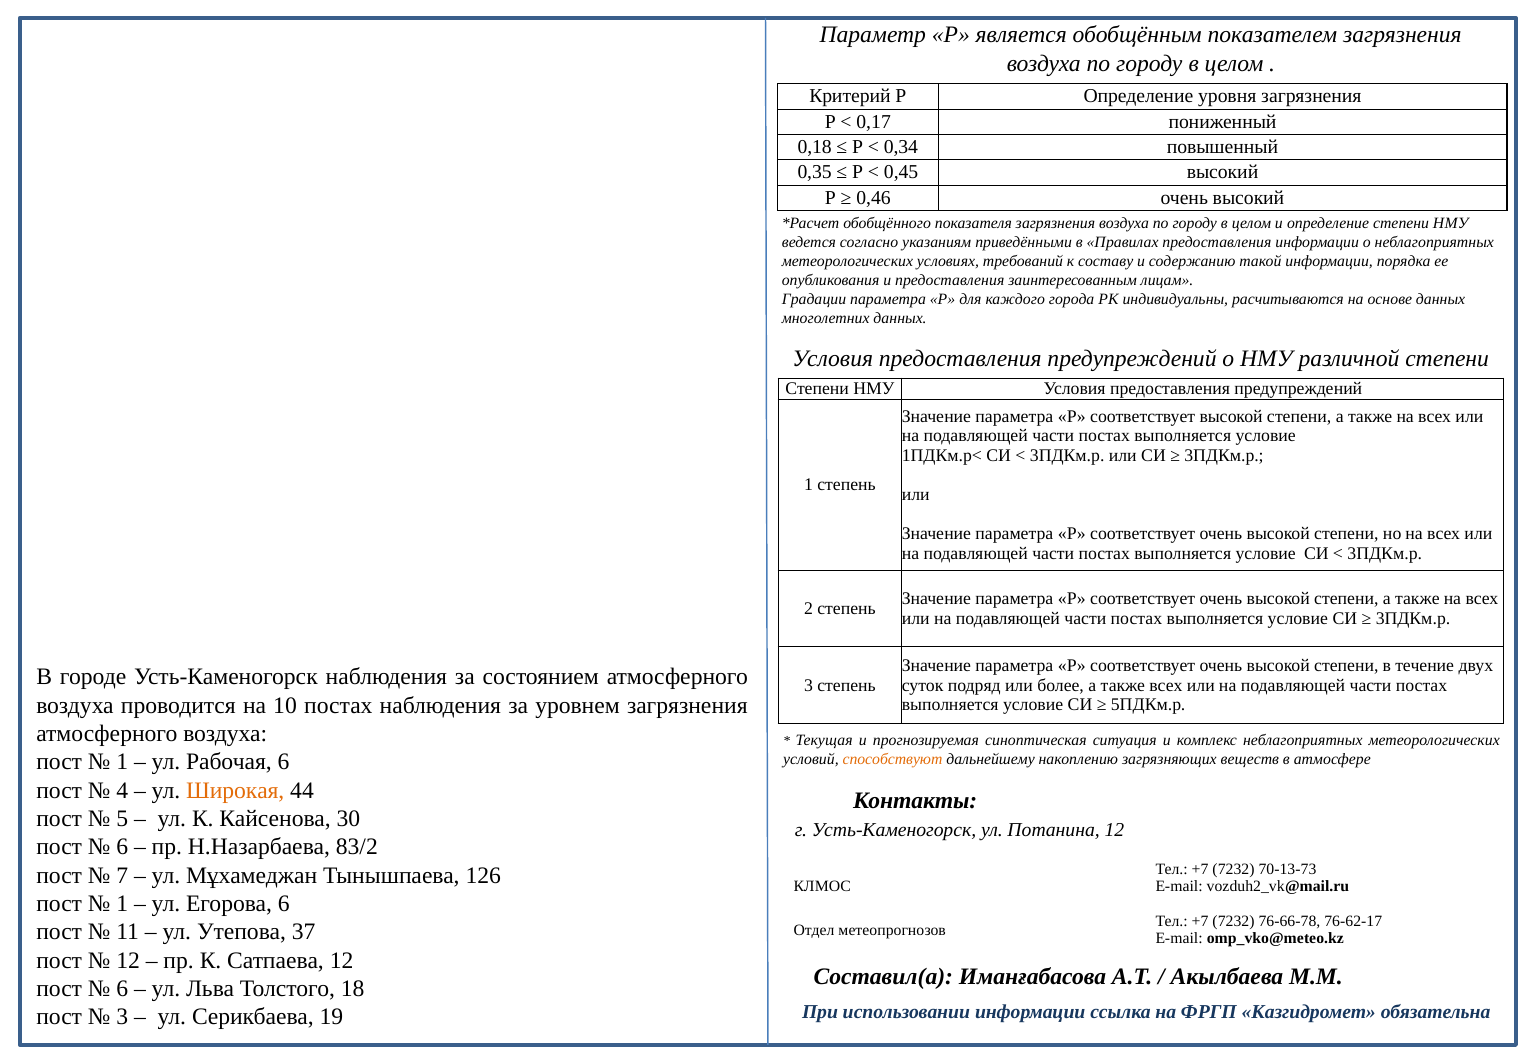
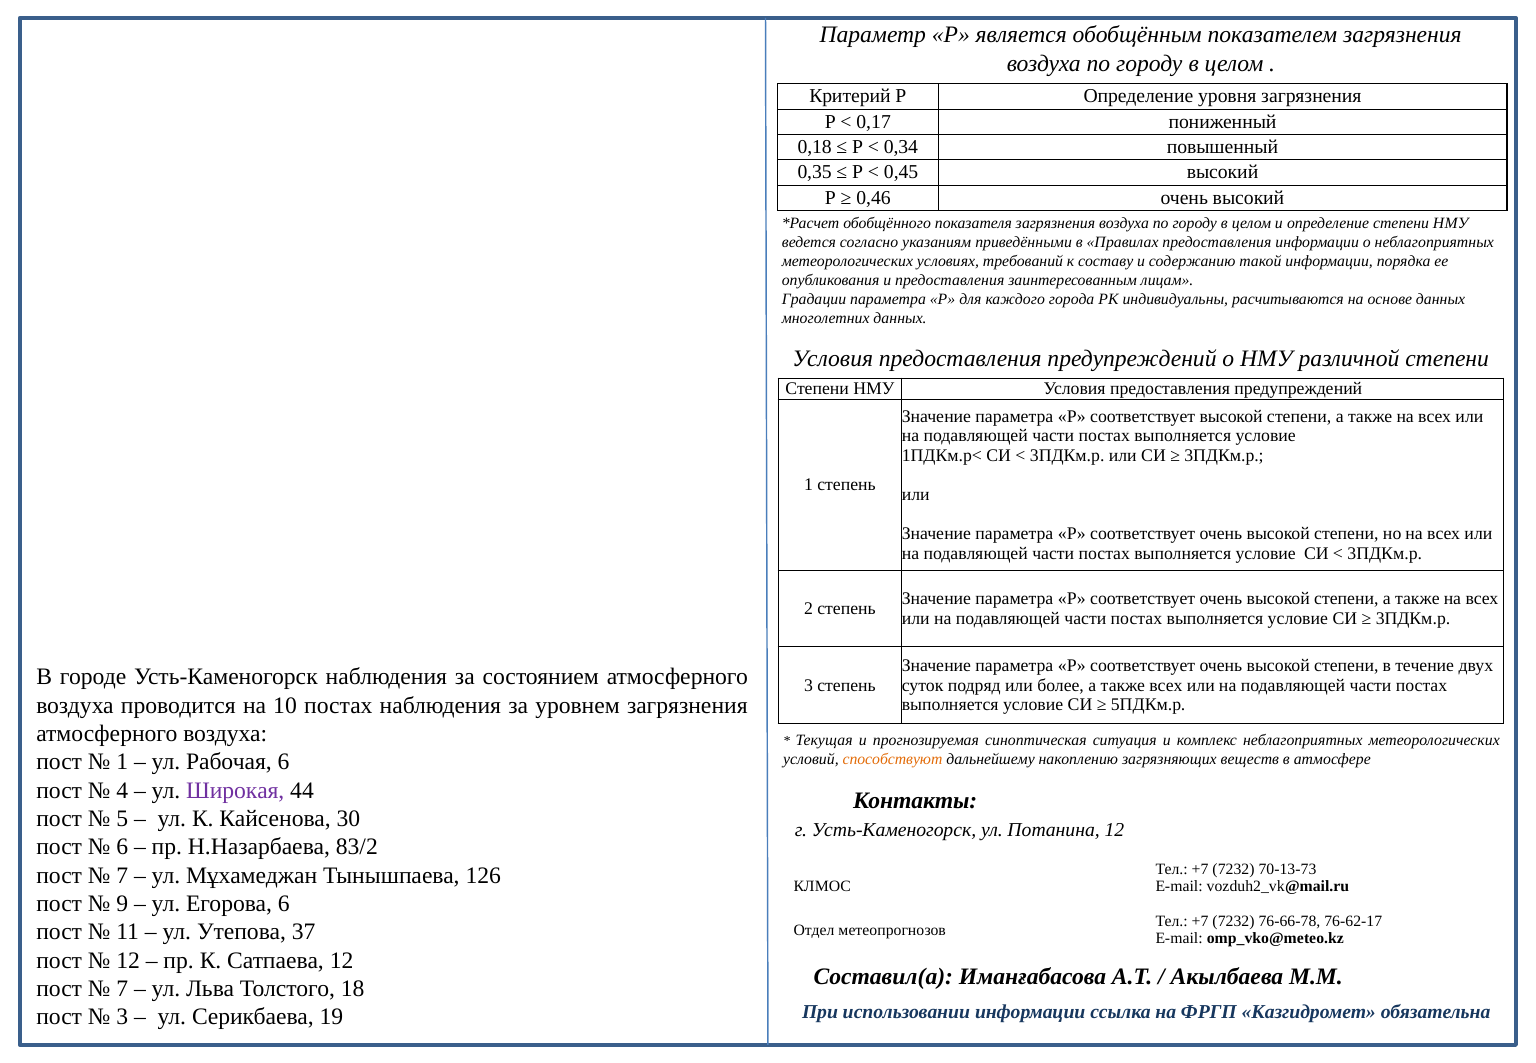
Широкая colour: orange -> purple
1 at (122, 904): 1 -> 9
6 at (122, 989): 6 -> 7
